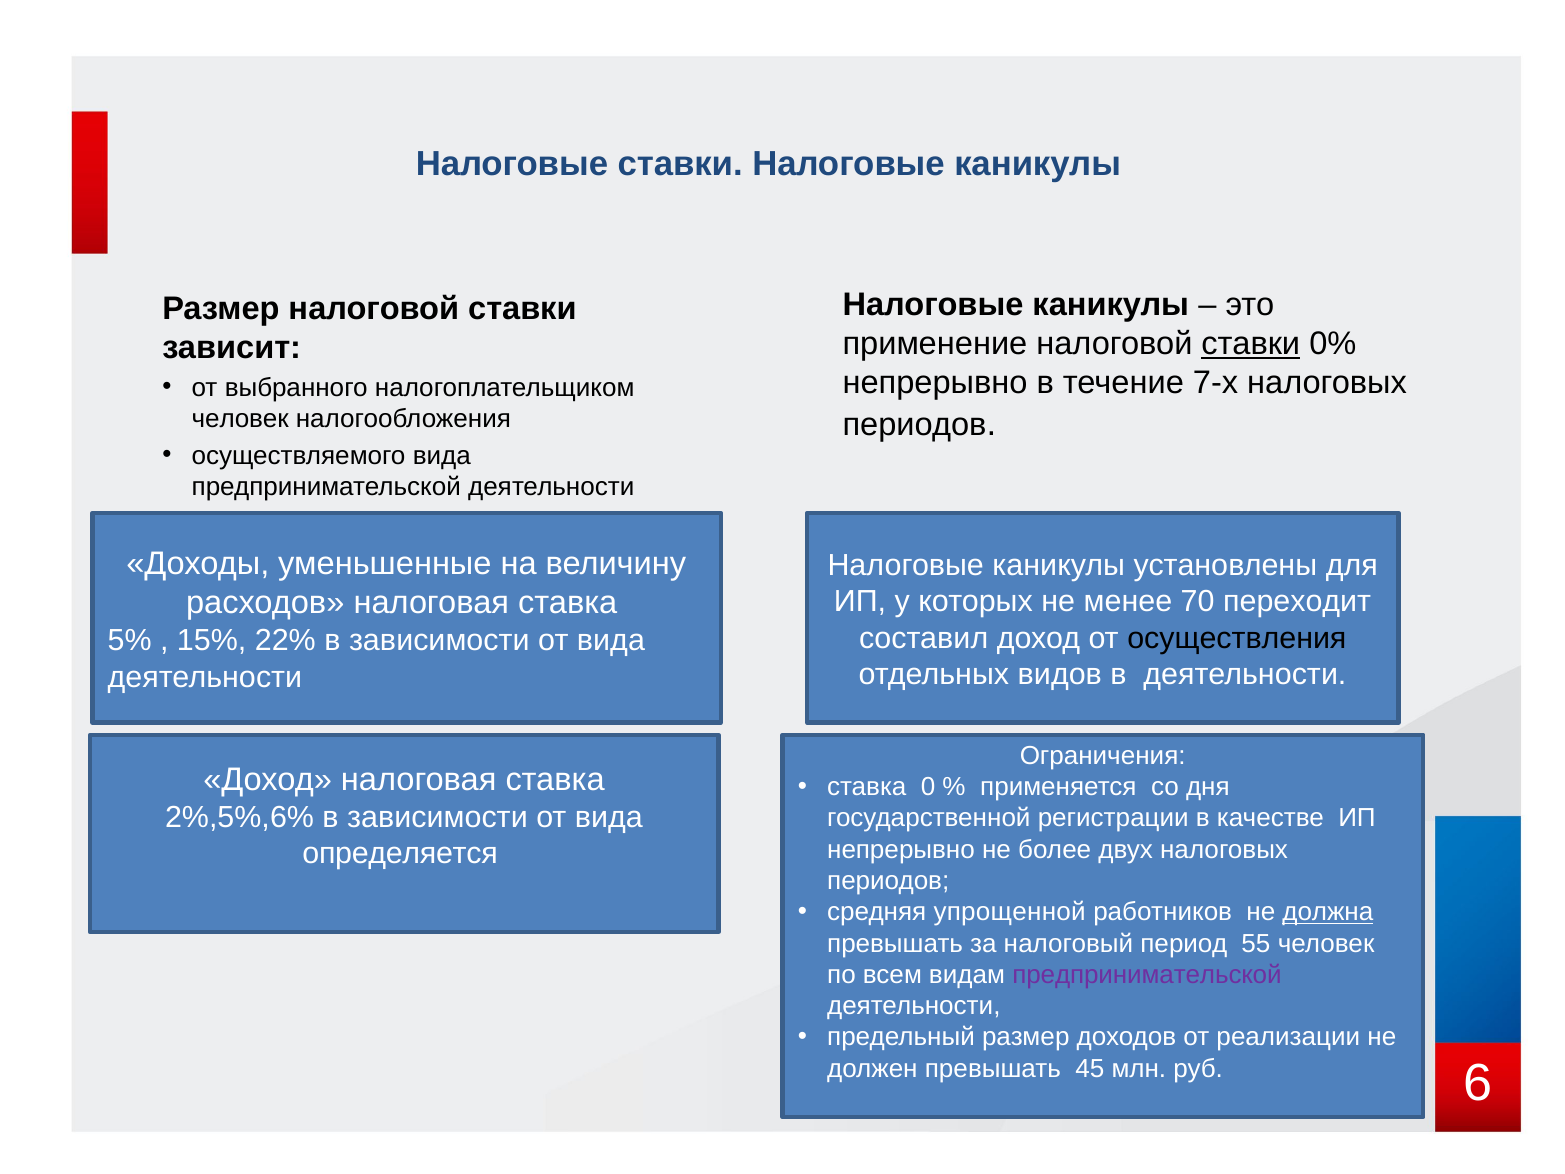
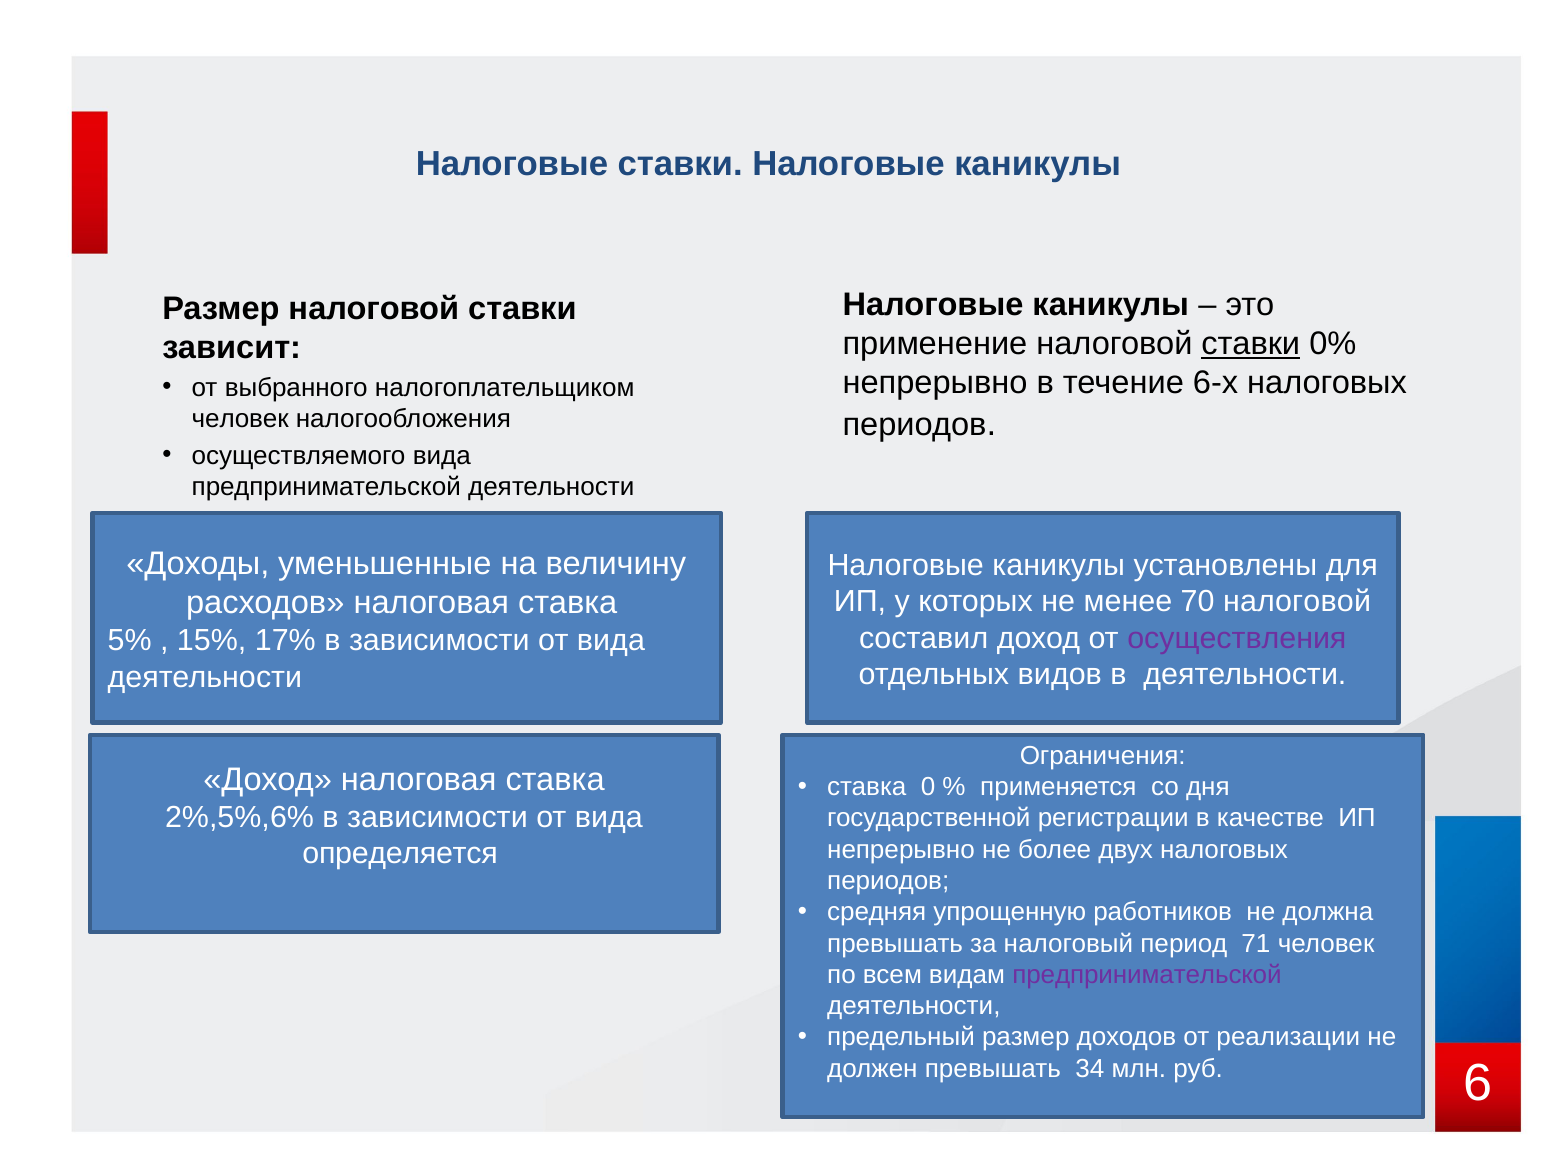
7-х: 7-х -> 6-х
70 переходит: переходит -> налоговой
осуществления colour: black -> purple
22%: 22% -> 17%
упрощенной: упрощенной -> упрощенную
должна underline: present -> none
55: 55 -> 71
45: 45 -> 34
